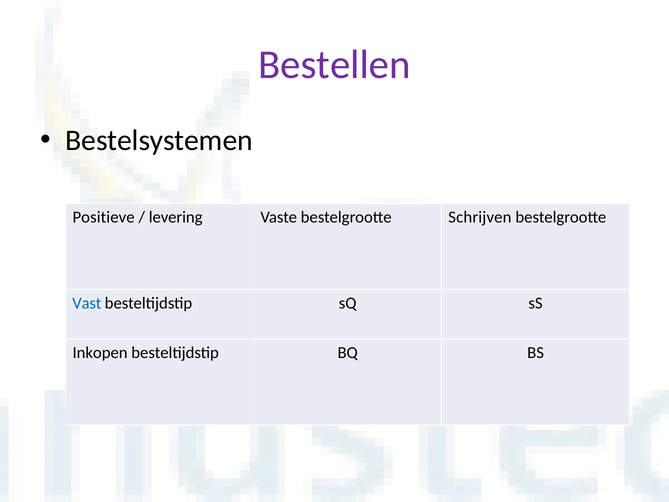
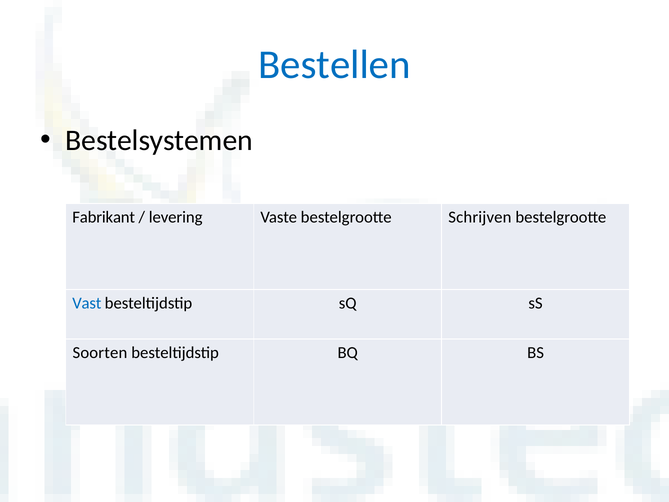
Bestellen colour: purple -> blue
Positieve: Positieve -> Fabrikant
Inkopen: Inkopen -> Soorten
